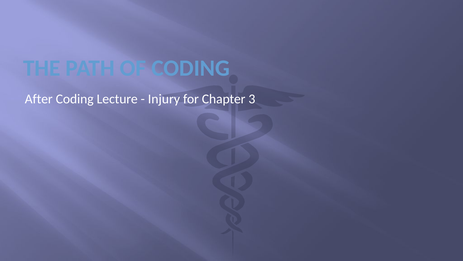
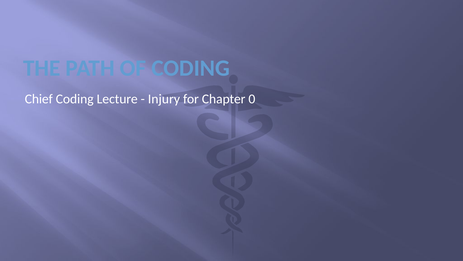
After: After -> Chief
3: 3 -> 0
